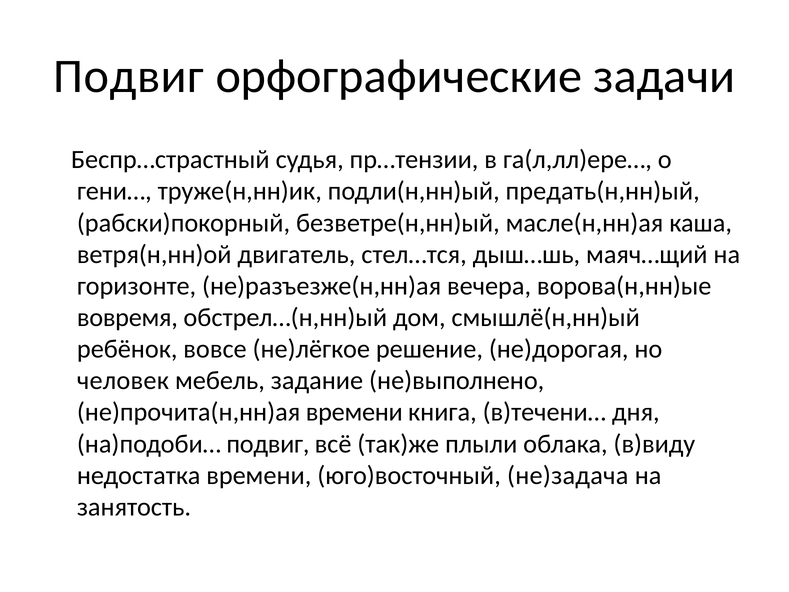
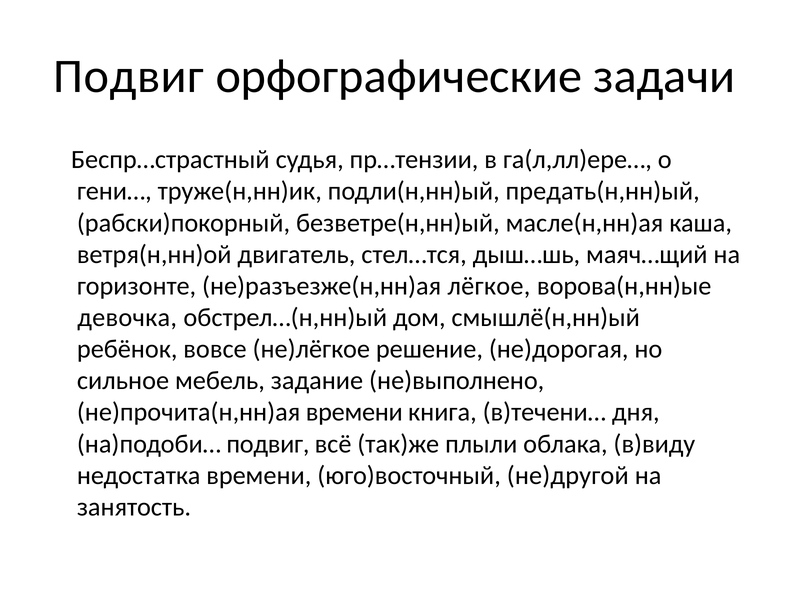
вечера: вечера -> лёгкое
вовремя: вовремя -> девочка
человек: человек -> сильное
не)задача: не)задача -> не)другой
